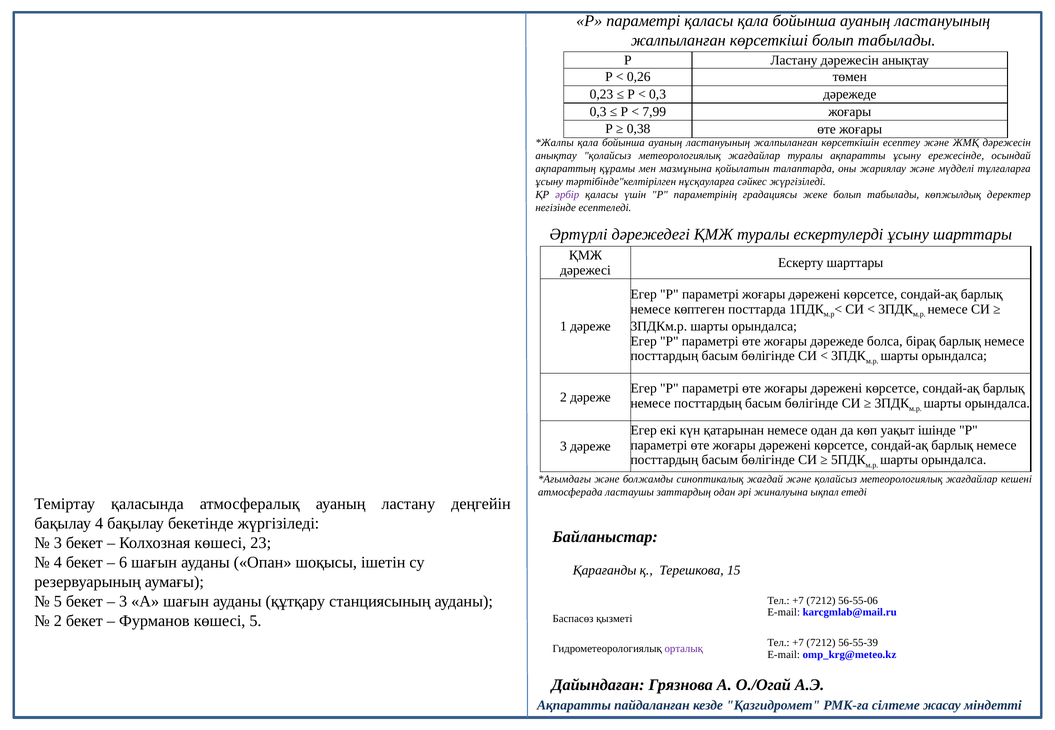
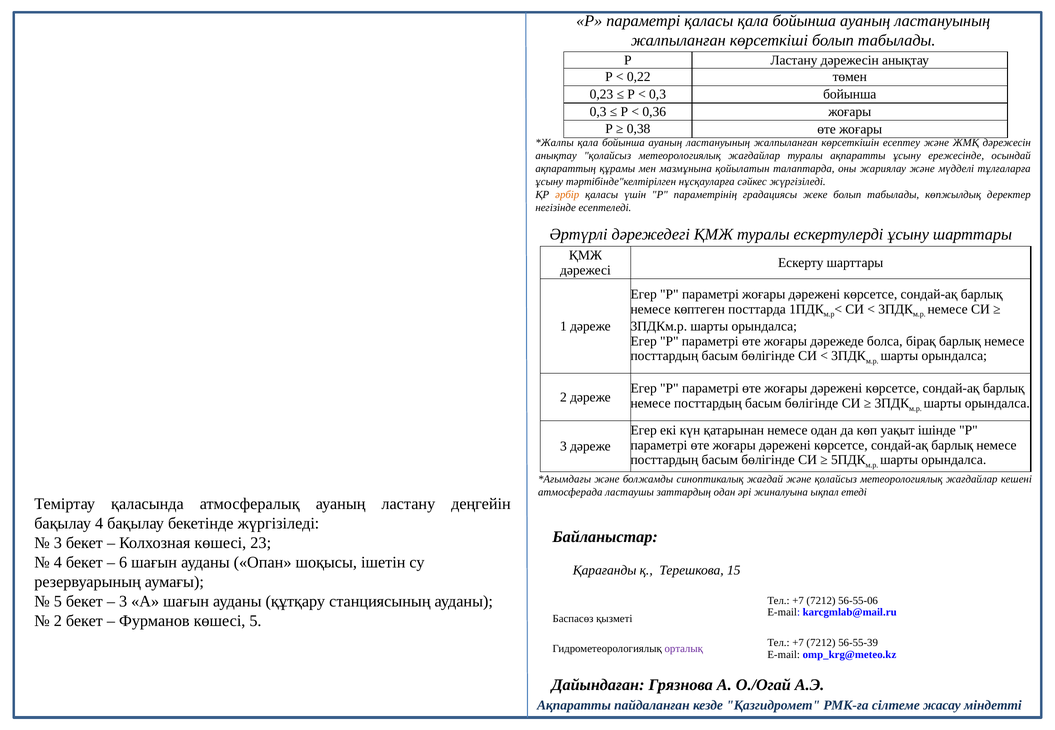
0,26: 0,26 -> 0,22
0,3 дәрежеде: дәрежеде -> бойынша
7,99: 7,99 -> 0,36
әрбір colour: purple -> orange
